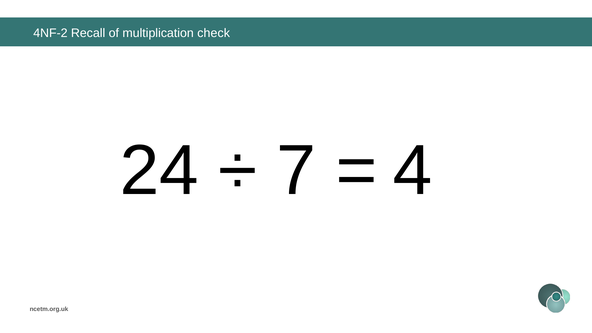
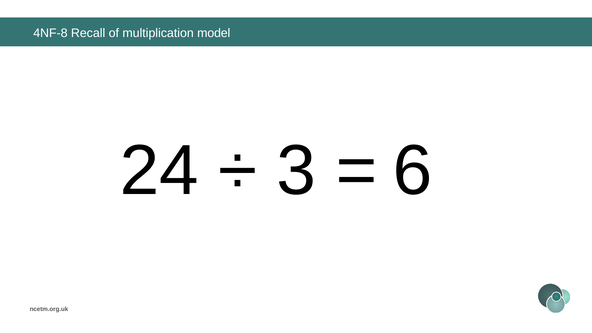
4NF-2: 4NF-2 -> 4NF-8
check: check -> model
7: 7 -> 3
4: 4 -> 6
